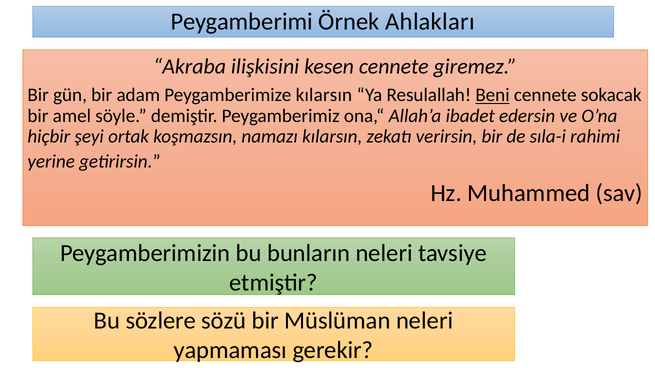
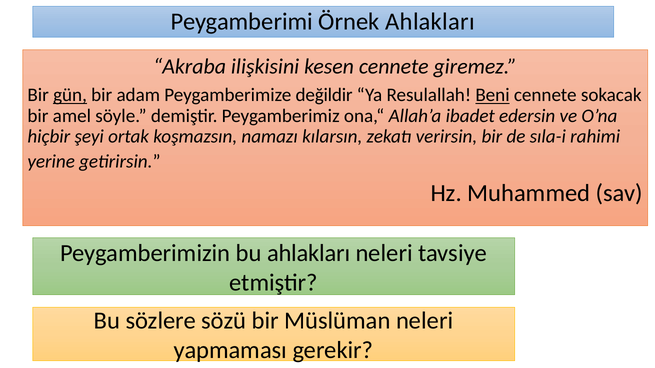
gün underline: none -> present
Peygamberimize kılarsın: kılarsın -> değildir
bu bunların: bunların -> ahlakları
